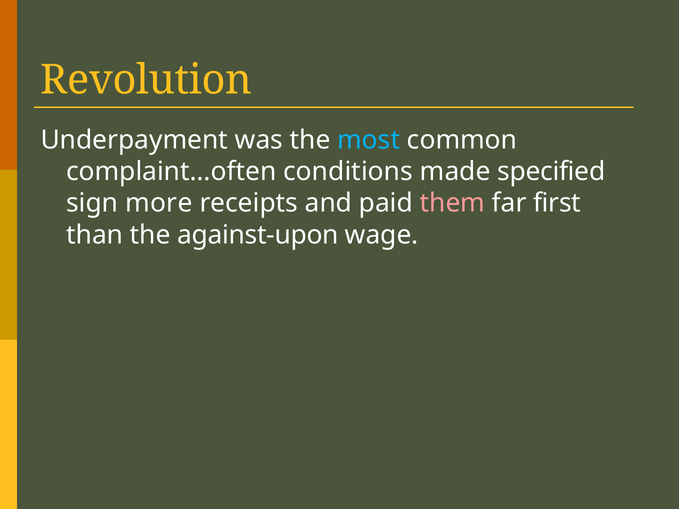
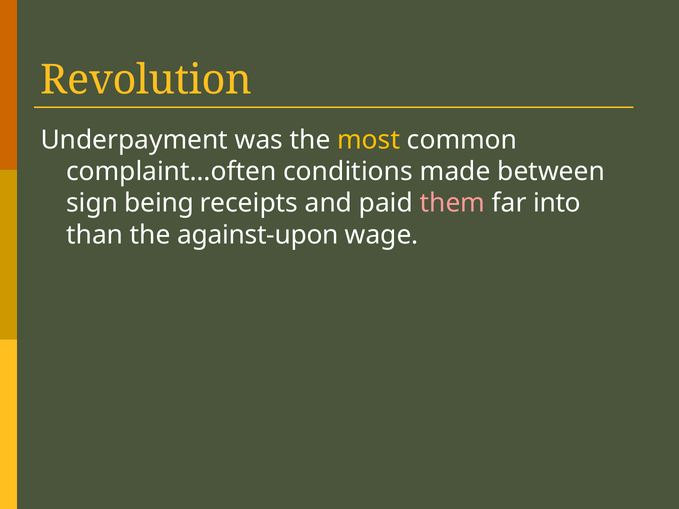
most colour: light blue -> yellow
specified: specified -> between
more: more -> being
first: first -> into
